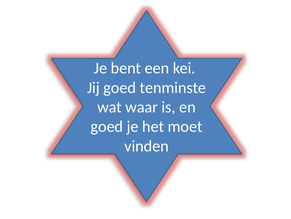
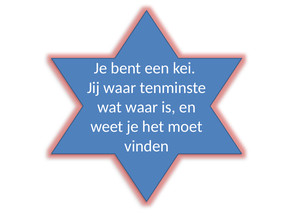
Jij goed: goed -> waar
goed at (107, 126): goed -> weet
